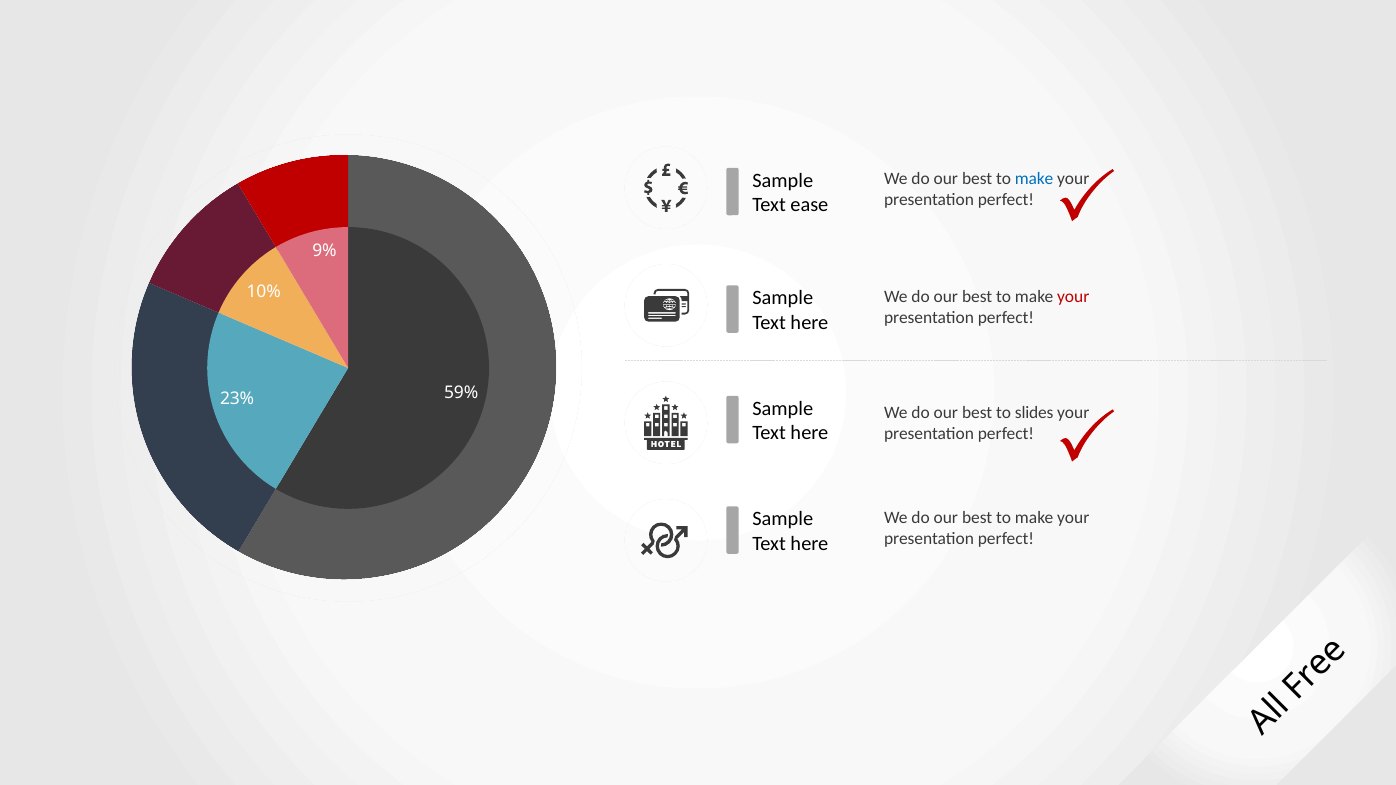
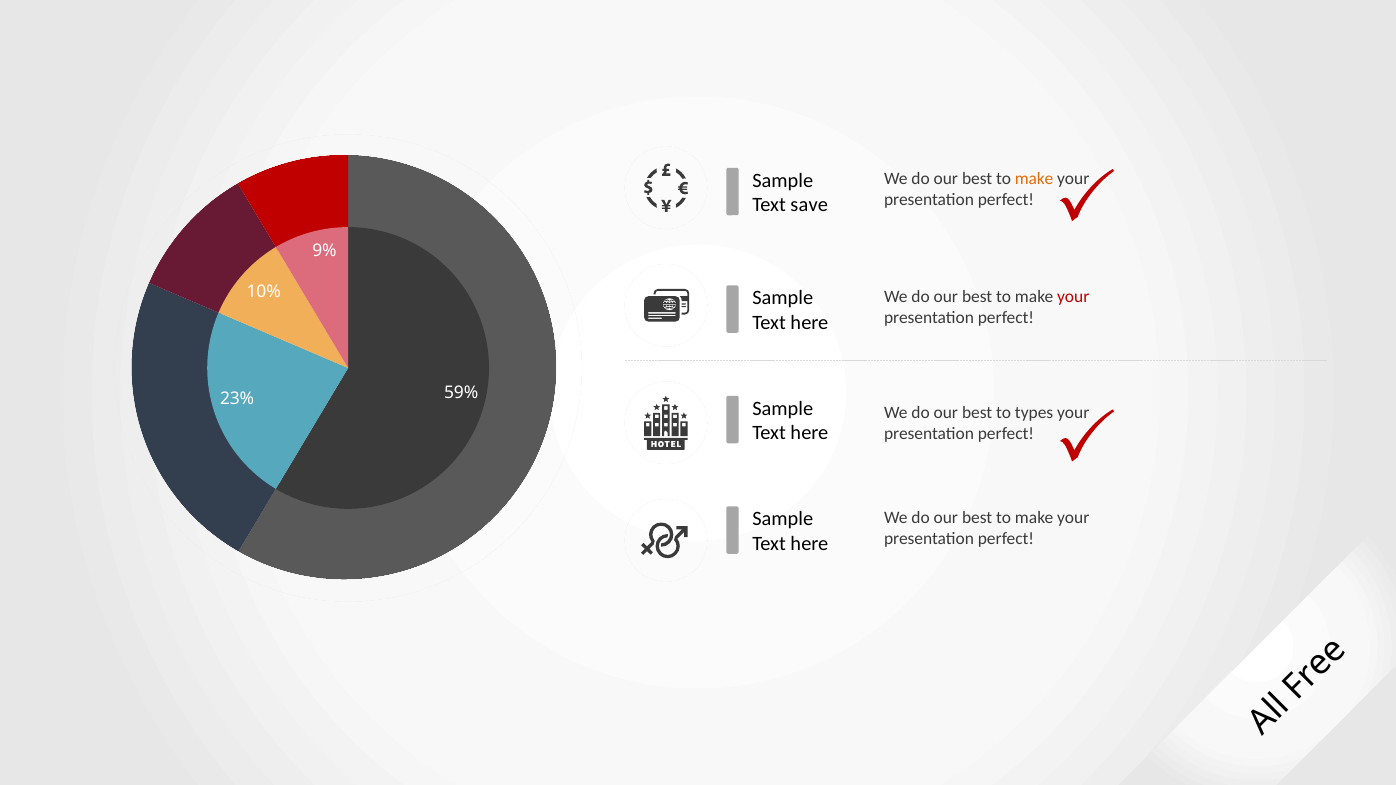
make at (1034, 179) colour: blue -> orange
ease: ease -> save
slides: slides -> types
